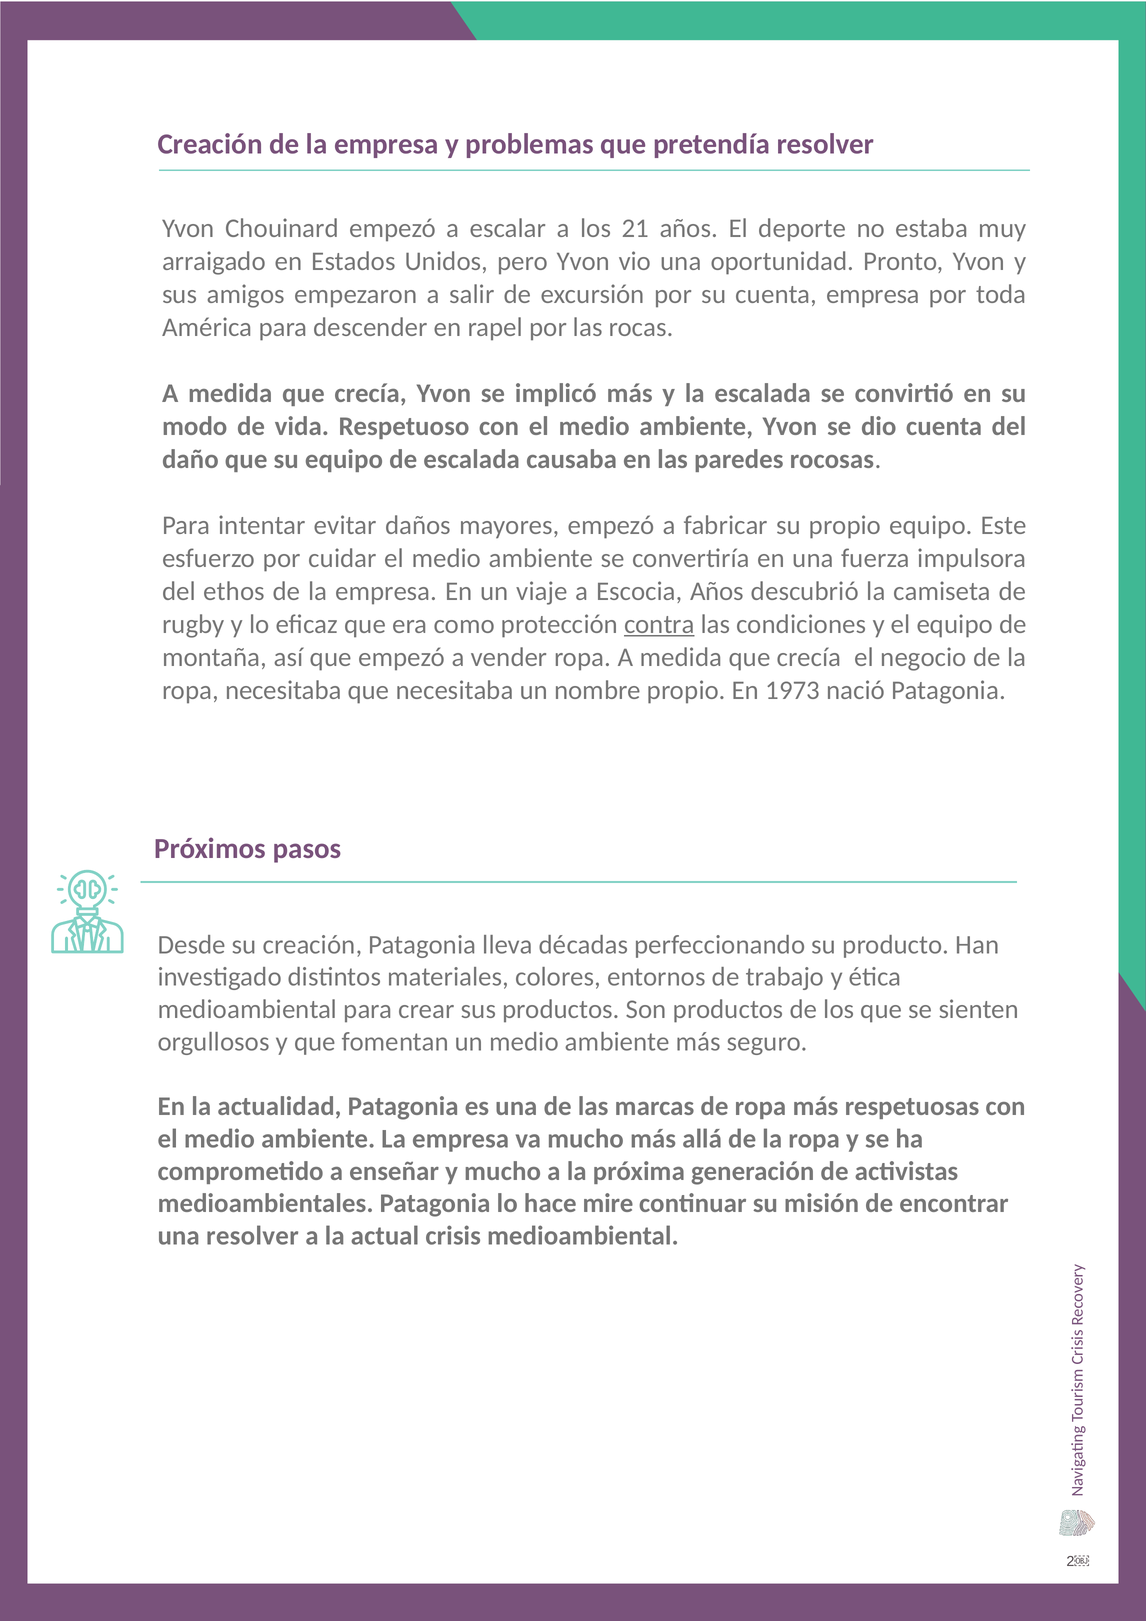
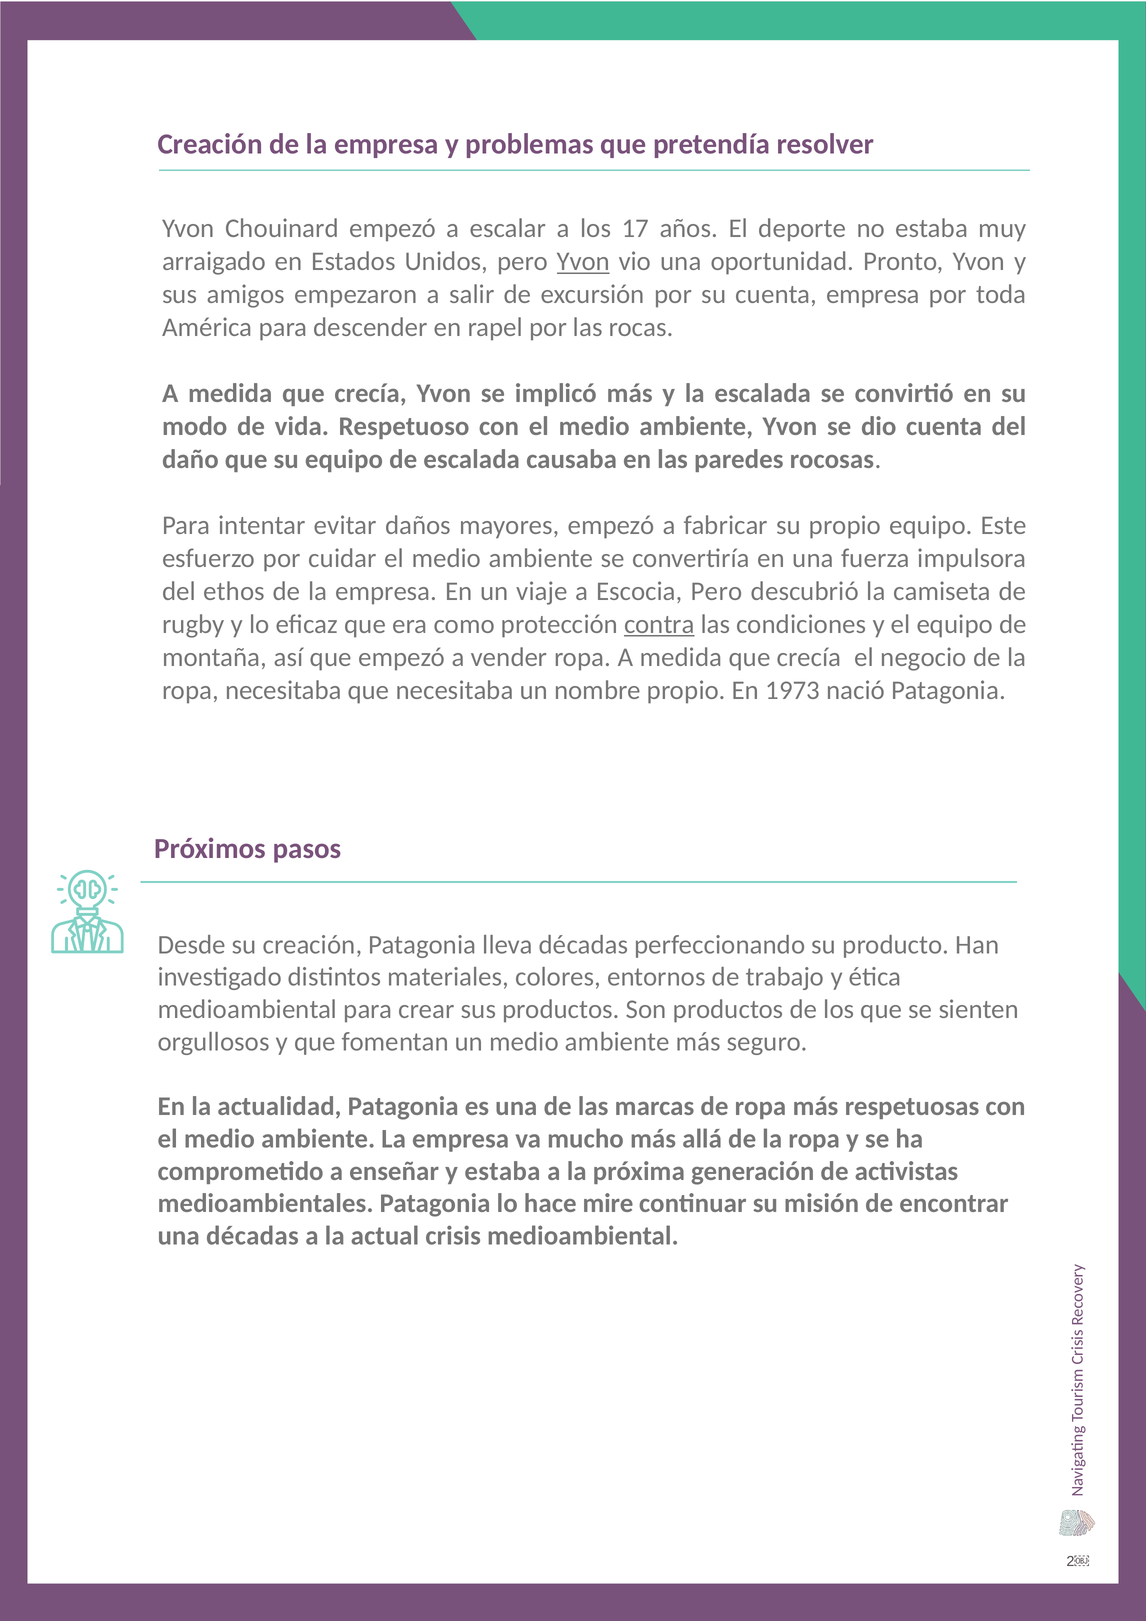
21: 21 -> 17
Yvon at (583, 262) underline: none -> present
Escocia Años: Años -> Pero
y mucho: mucho -> estaba
una resolver: resolver -> décadas
